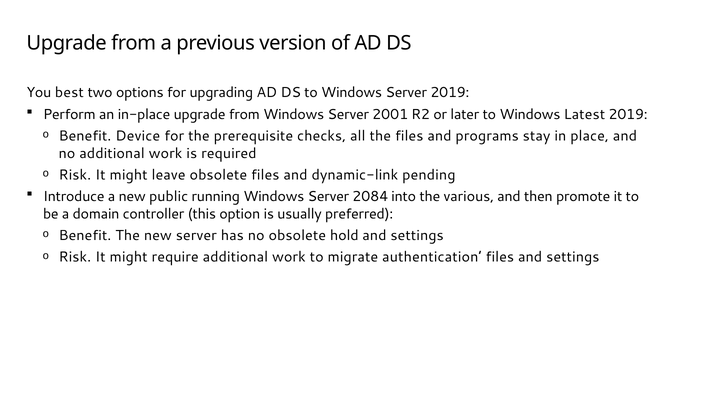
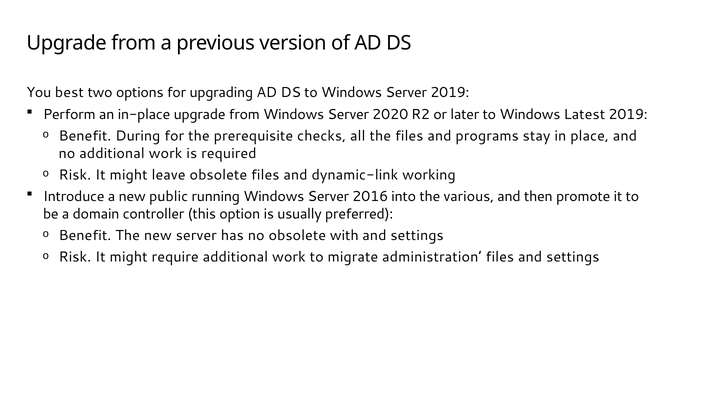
2001: 2001 -> 2020
Device: Device -> During
pending: pending -> working
2084: 2084 -> 2016
hold: hold -> with
authentication: authentication -> administration
